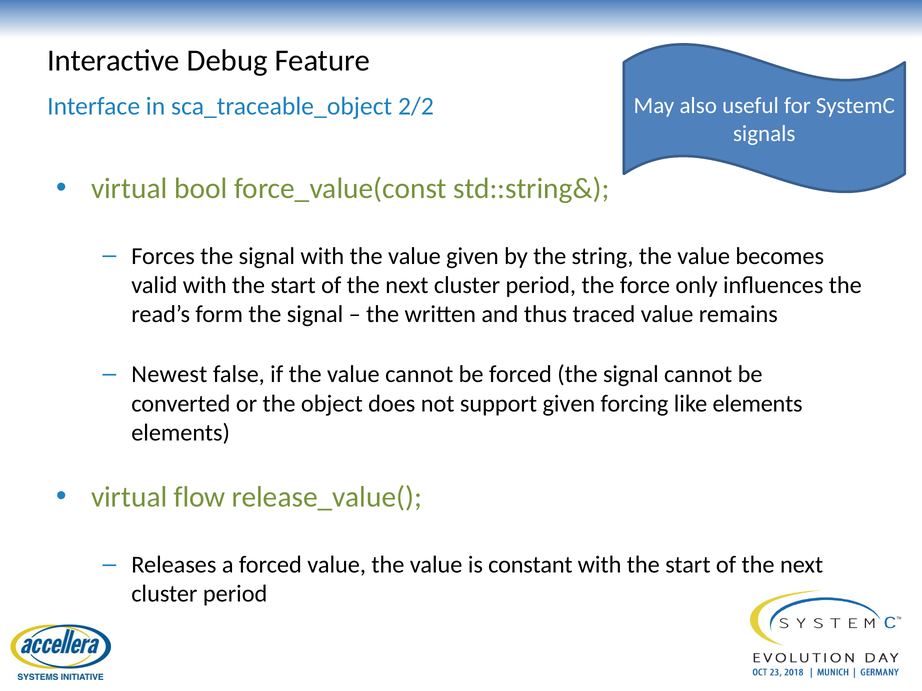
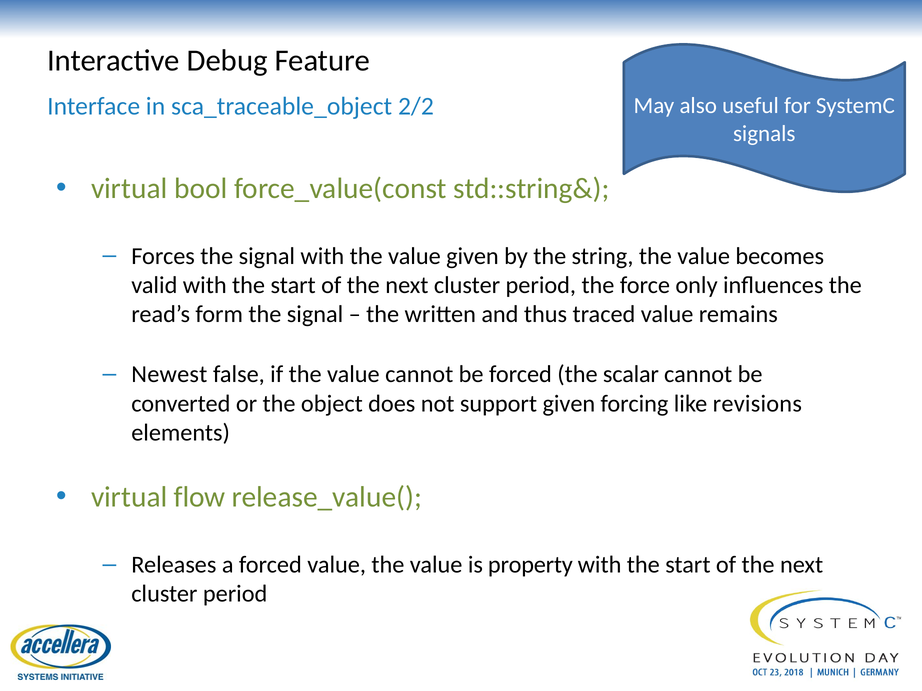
forced the signal: signal -> scalar
like elements: elements -> revisions
constant: constant -> property
